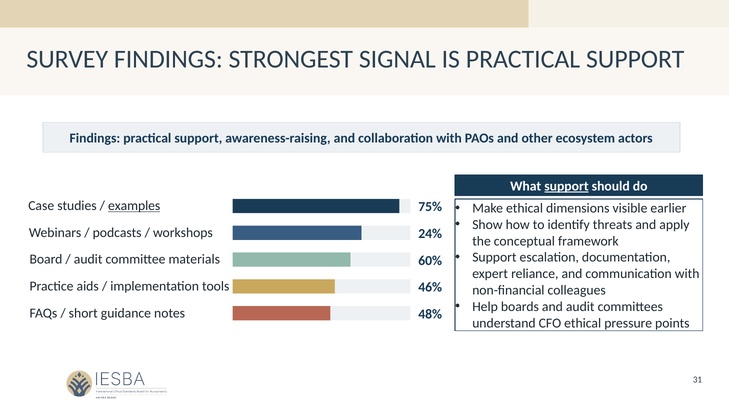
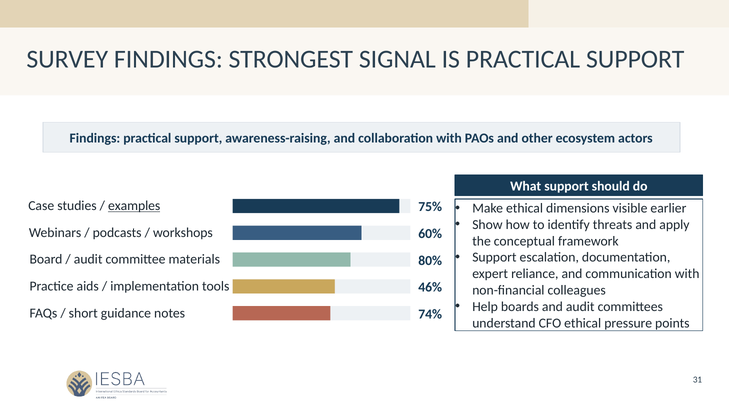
support at (566, 186) underline: present -> none
24%: 24% -> 60%
60%: 60% -> 80%
48%: 48% -> 74%
